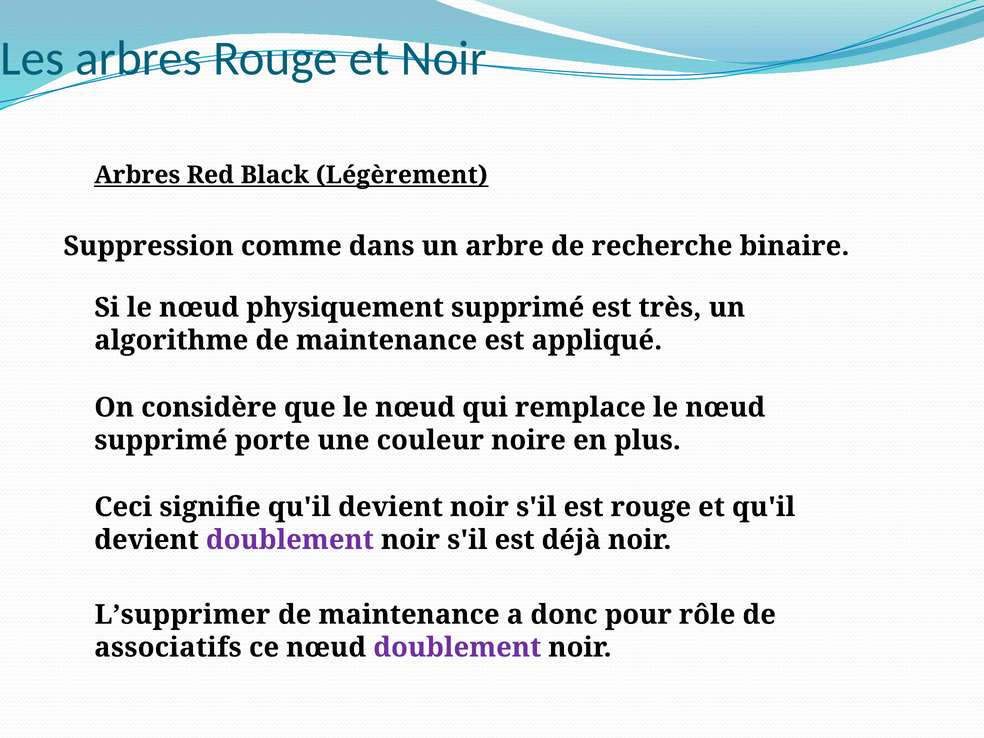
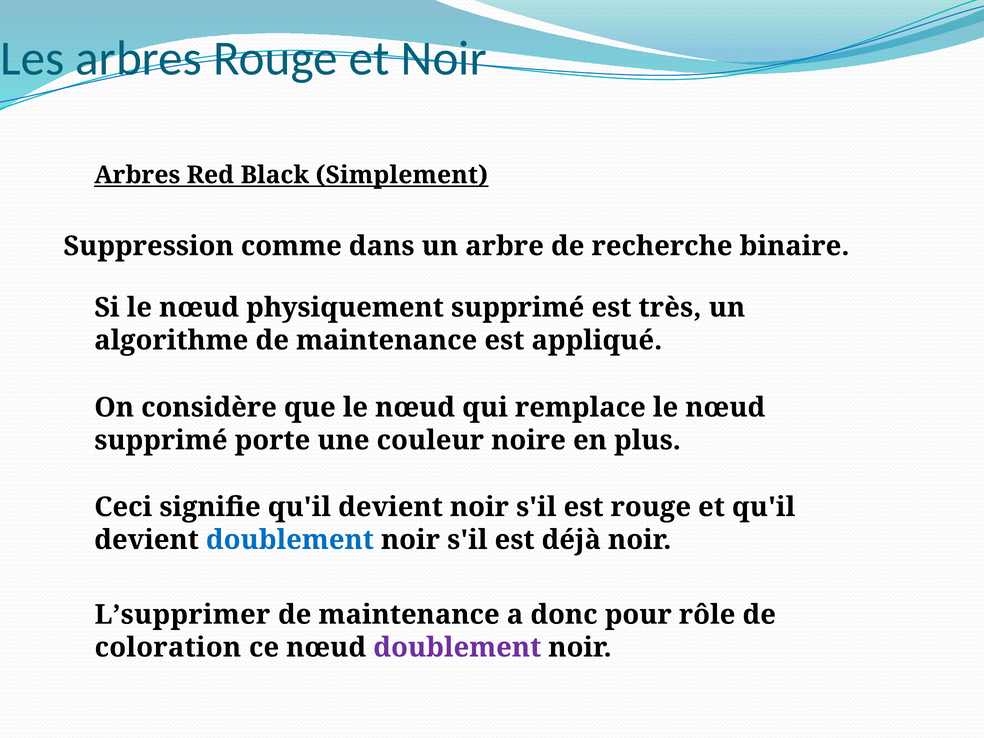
Légèrement: Légèrement -> Simplement
doublement at (290, 540) colour: purple -> blue
associatifs: associatifs -> coloration
